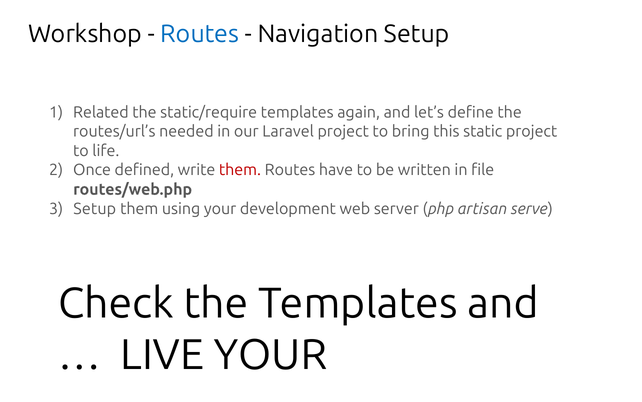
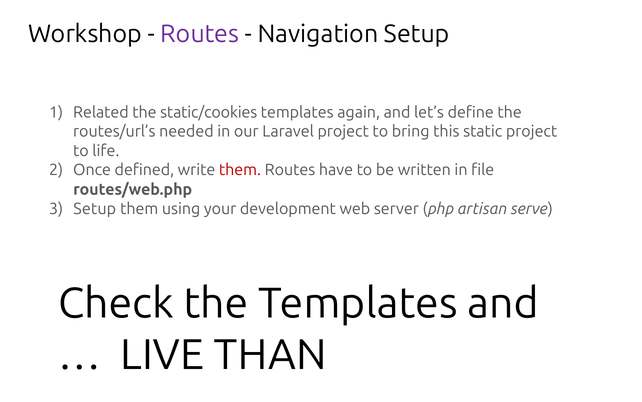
Routes at (200, 34) colour: blue -> purple
static/require: static/require -> static/cookies
LIVE YOUR: YOUR -> THAN
